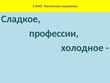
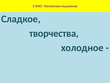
профессии: профессии -> творчества
